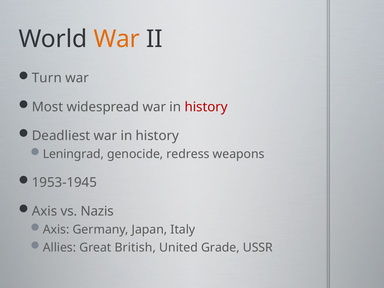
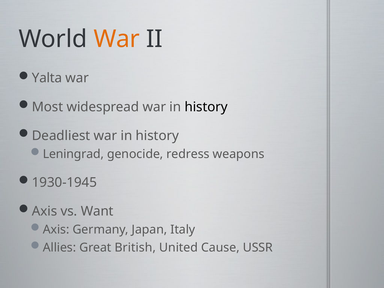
Turn: Turn -> Yalta
history at (206, 107) colour: red -> black
1953-1945: 1953-1945 -> 1930-1945
Nazis: Nazis -> Want
Grade: Grade -> Cause
